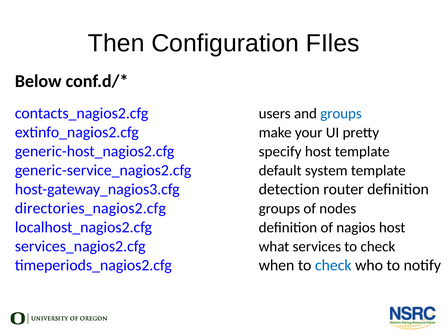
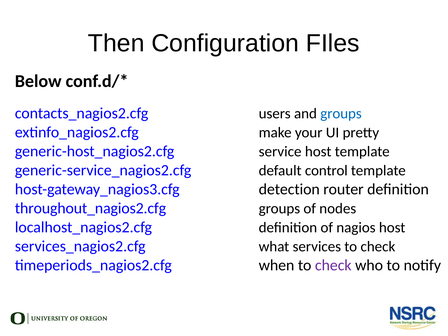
specify: specify -> service
system: system -> control
directories_nagios2.cfg: directories_nagios2.cfg -> throughout_nagios2.cfg
check at (333, 265) colour: blue -> purple
